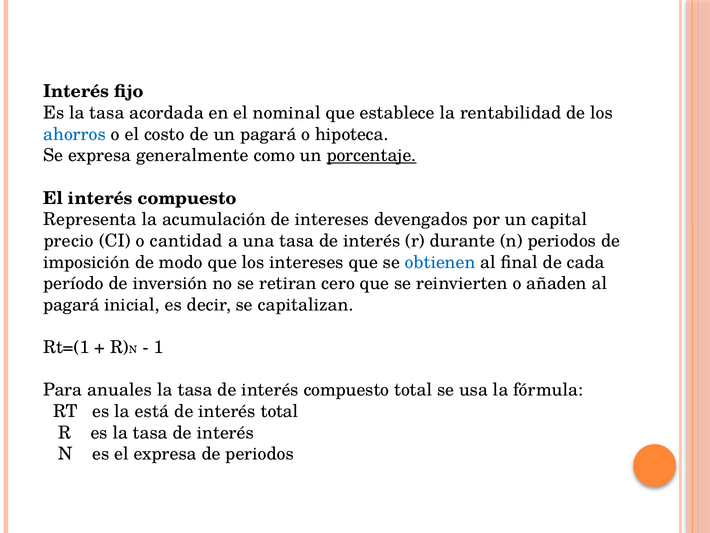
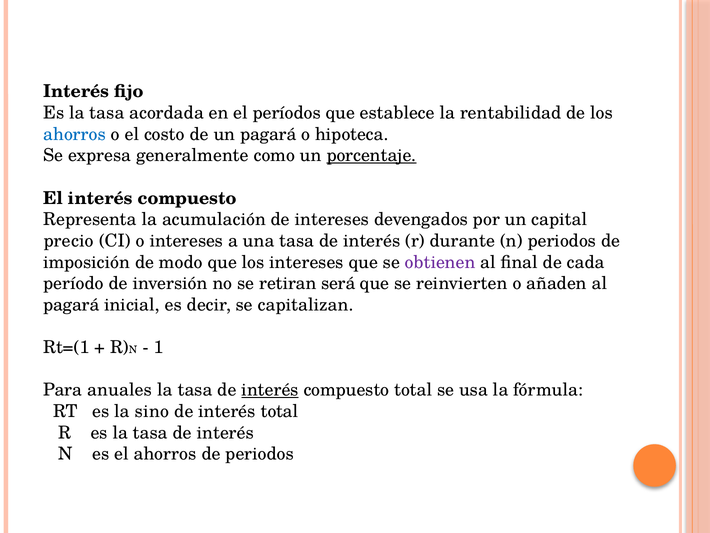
nominal: nominal -> períodos
o cantidad: cantidad -> intereses
obtienen colour: blue -> purple
cero: cero -> será
interés at (270, 390) underline: none -> present
está: está -> sino
el expresa: expresa -> ahorros
